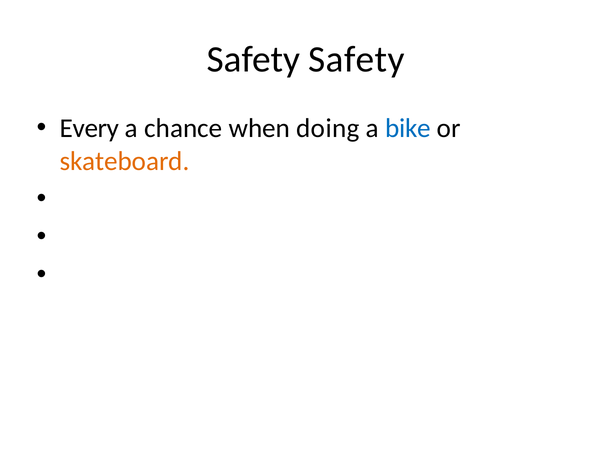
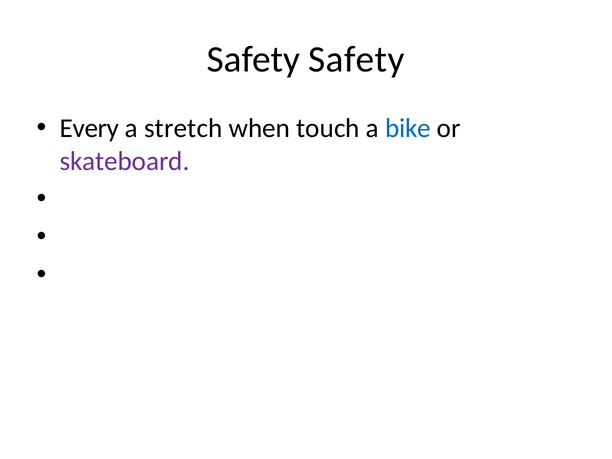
chance: chance -> stretch
doing: doing -> touch
skateboard colour: orange -> purple
